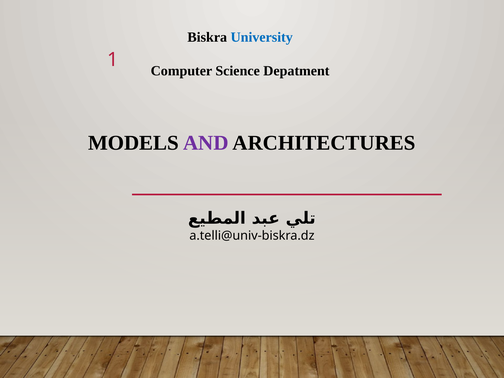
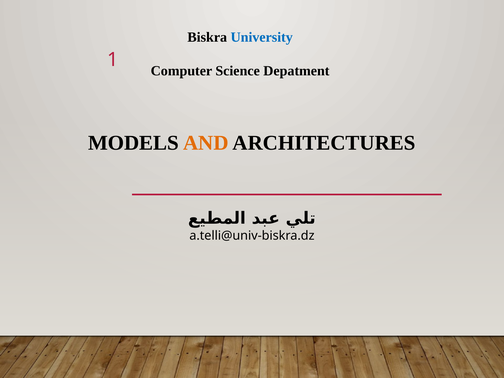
AND colour: purple -> orange
